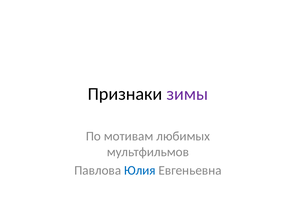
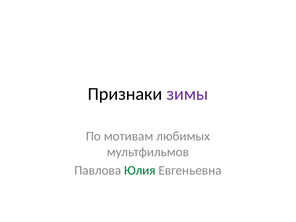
Юлия colour: blue -> green
